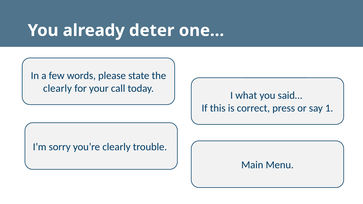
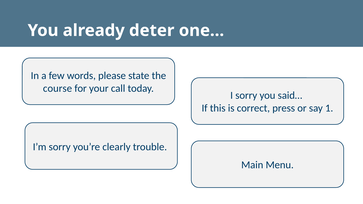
clearly at (57, 88): clearly -> course
I what: what -> sorry
